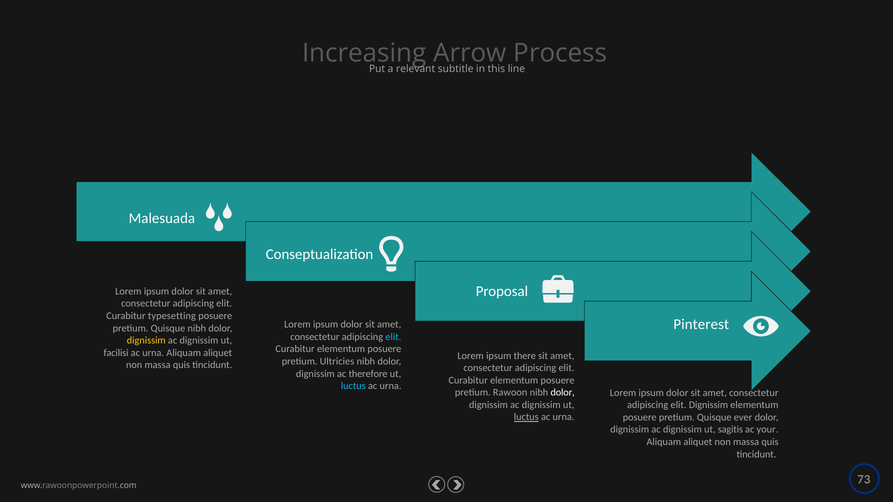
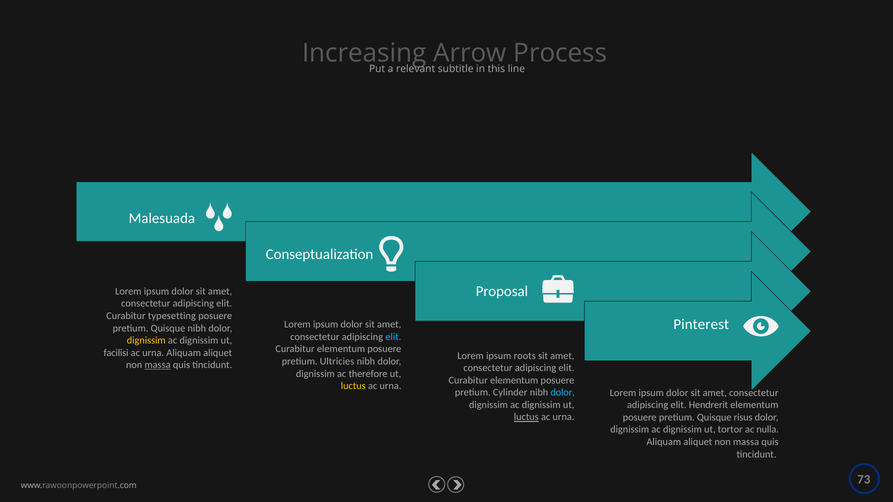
there: there -> roots
massa at (158, 365) underline: none -> present
luctus at (353, 386) colour: light blue -> yellow
Rawoon: Rawoon -> Cylinder
dolor at (563, 393) colour: white -> light blue
elit Dignissim: Dignissim -> Hendrerit
ever: ever -> risus
sagitis: sagitis -> tortor
your: your -> nulla
